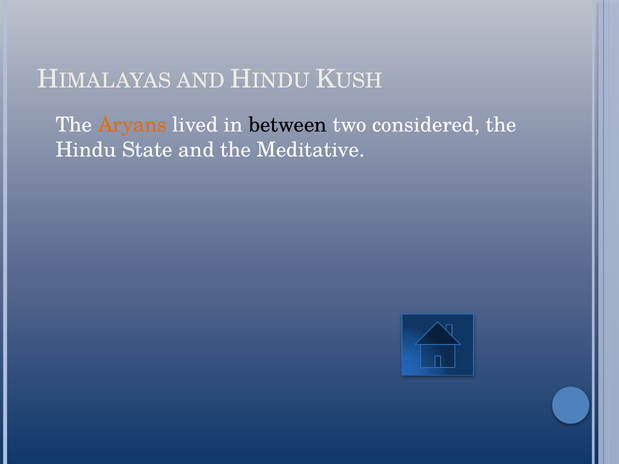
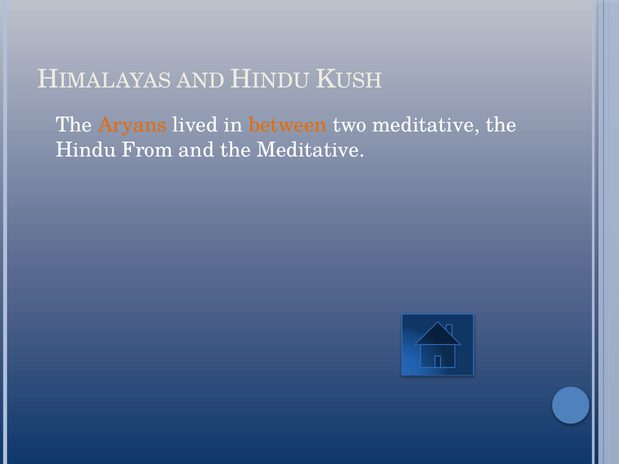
between colour: black -> orange
two considered: considered -> meditative
State: State -> From
